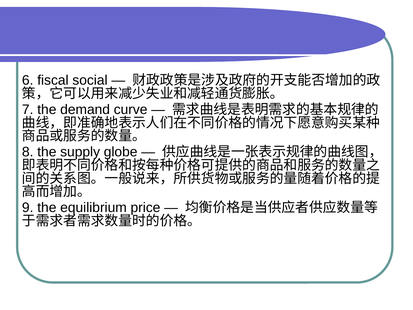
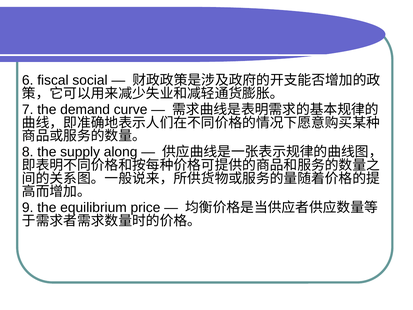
globe: globe -> along
